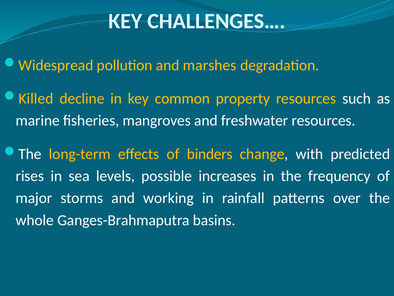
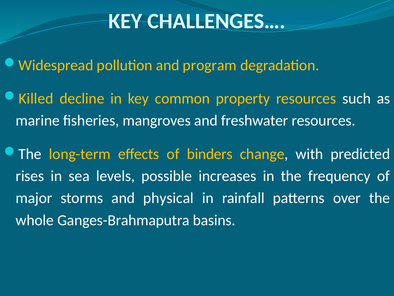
marshes: marshes -> program
working: working -> physical
